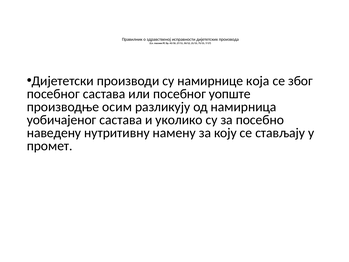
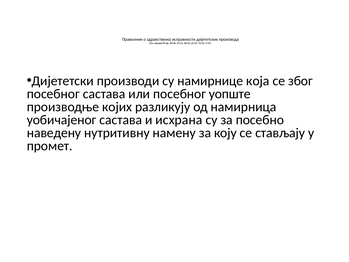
осим: осим -> којих
уколико: уколико -> исхрана
